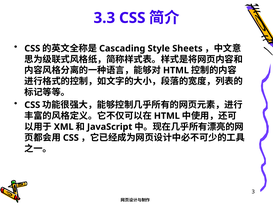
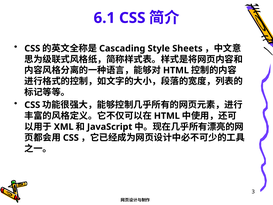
3.3: 3.3 -> 6.1
